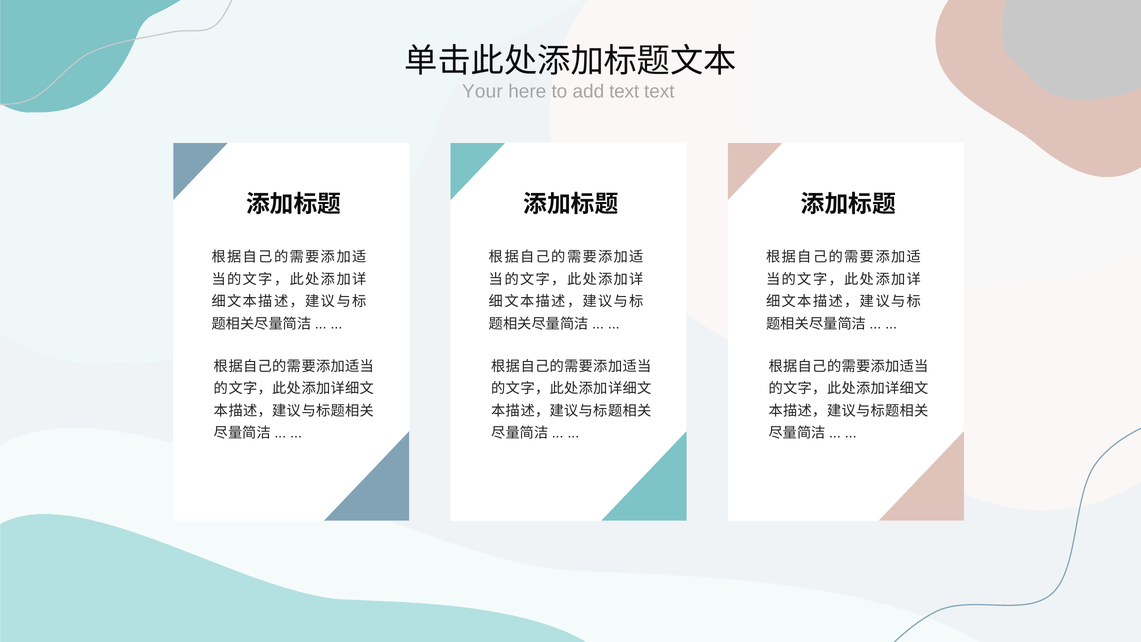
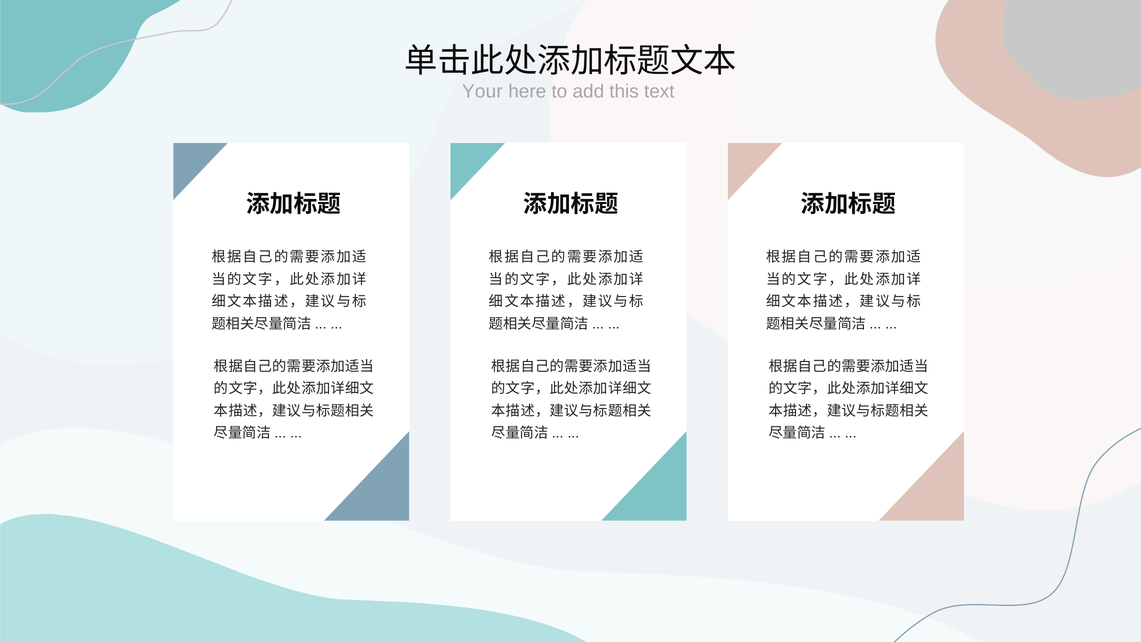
add text: text -> this
